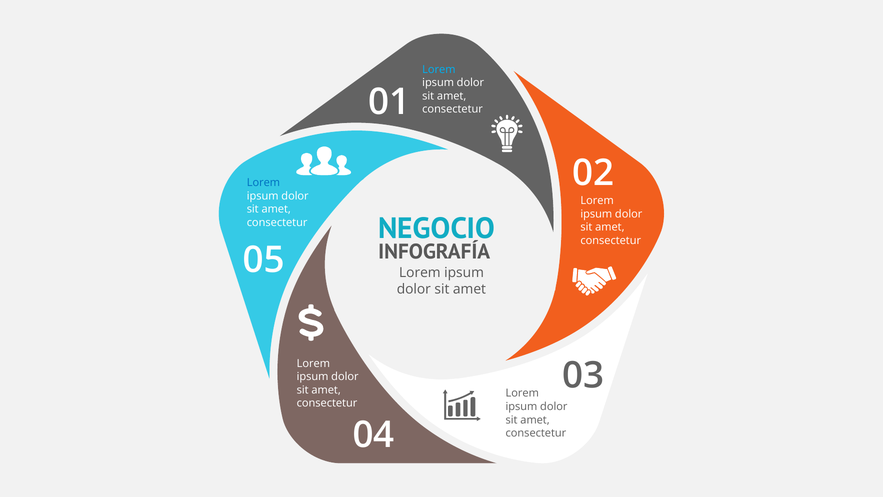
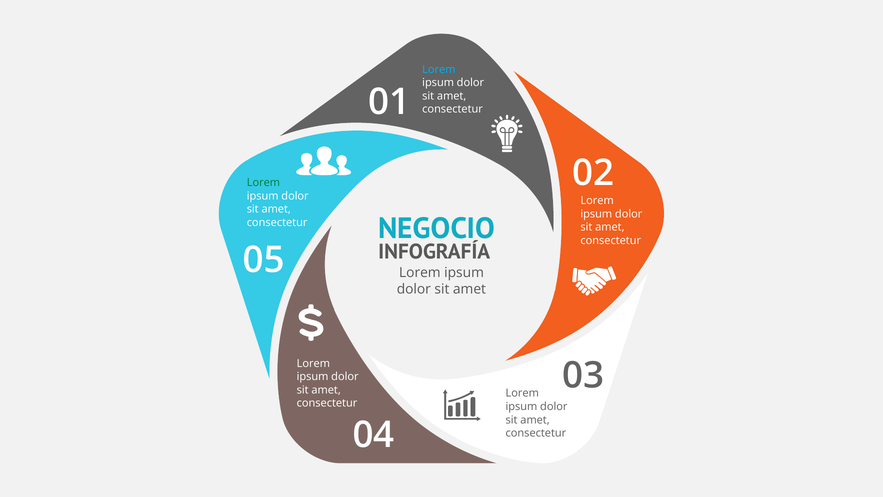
Lorem at (263, 183) colour: blue -> green
